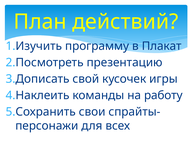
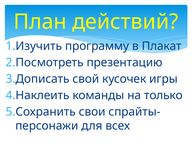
работу: работу -> только
